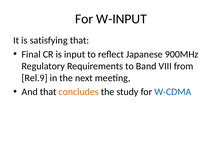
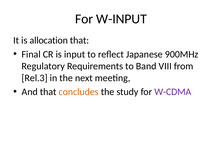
satisfying: satisfying -> allocation
Rel.9: Rel.9 -> Rel.3
W-CDMA colour: blue -> purple
